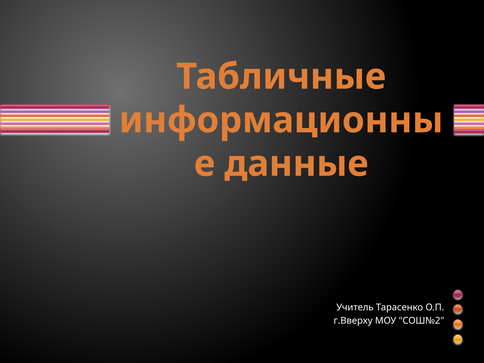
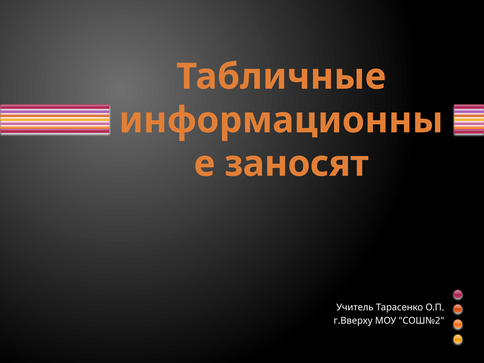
данные: данные -> заносят
